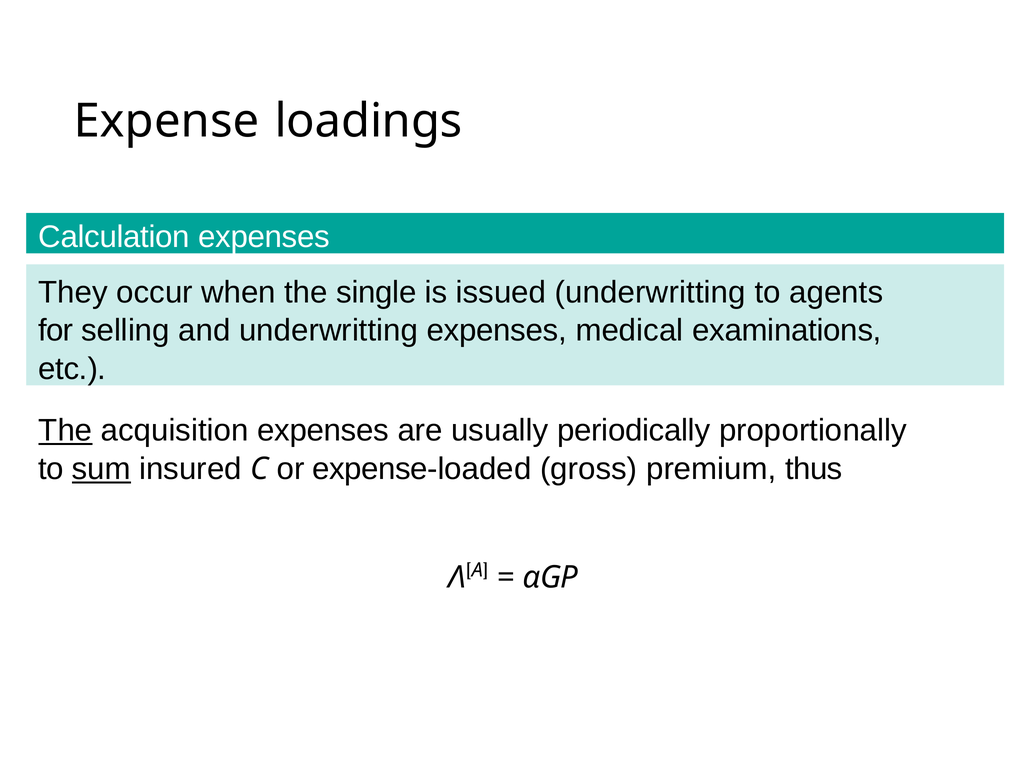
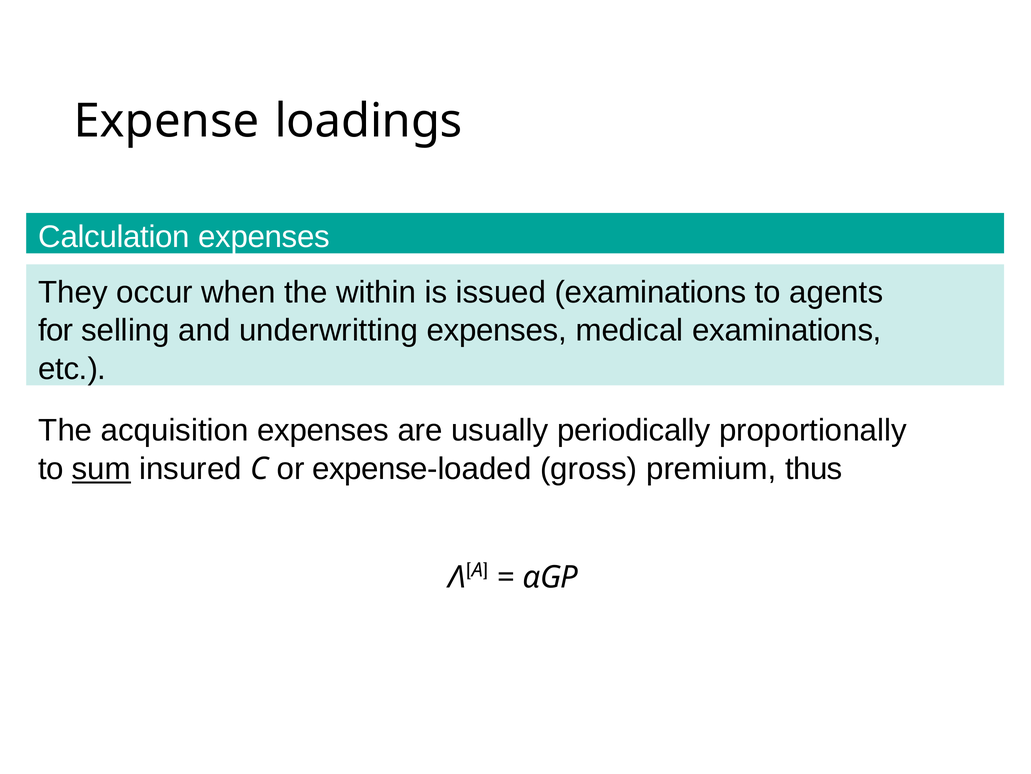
single: single -> within
issued underwritting: underwritting -> examinations
The at (65, 431) underline: present -> none
